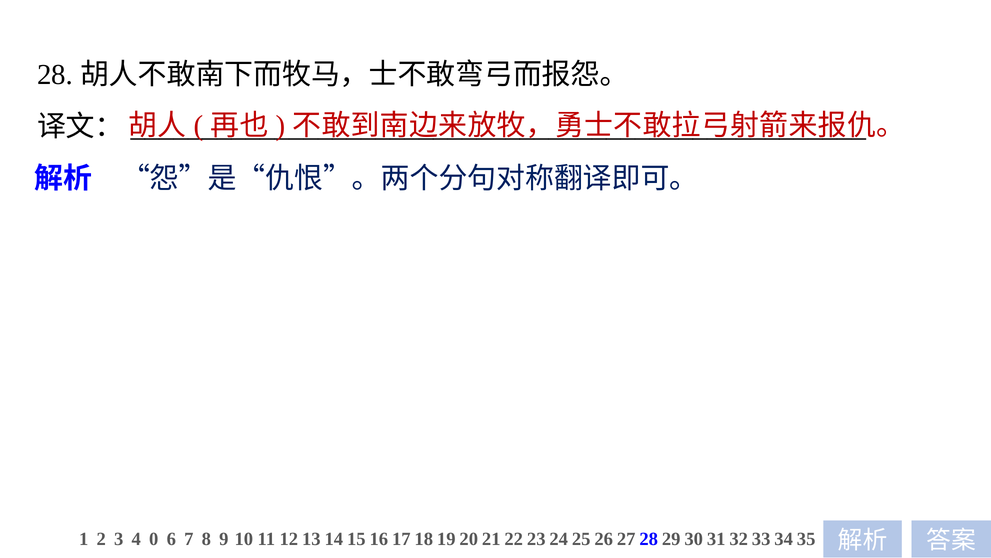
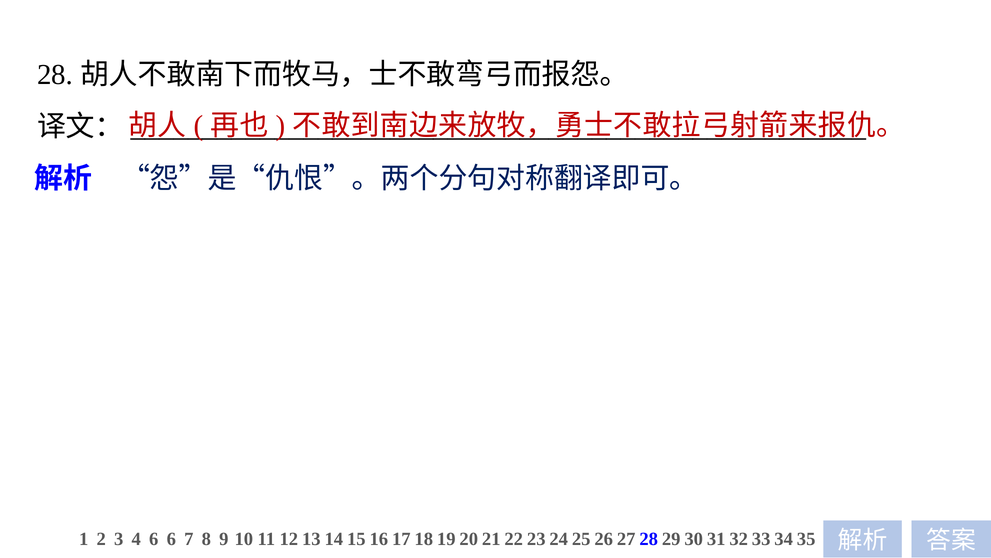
4 0: 0 -> 6
